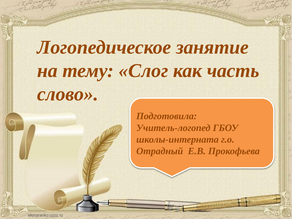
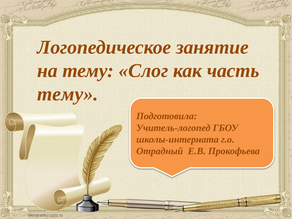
слово at (68, 94): слово -> тему
